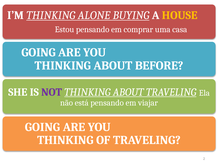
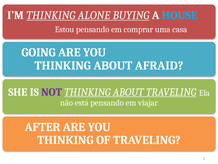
HOUSE colour: yellow -> light blue
BEFORE: BEFORE -> AFRAID
GOING at (42, 127): GOING -> AFTER
